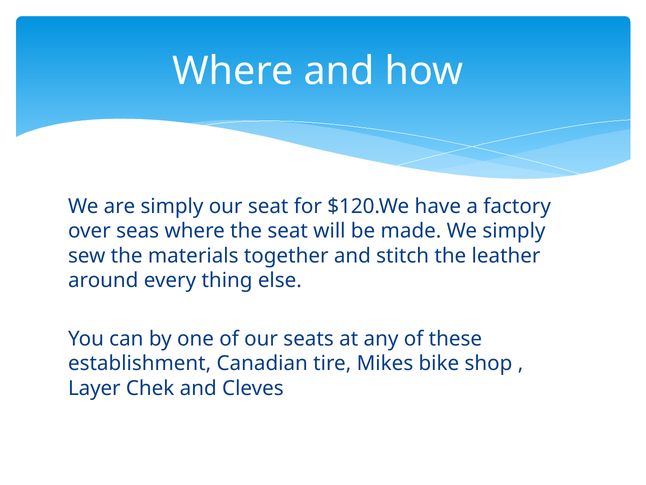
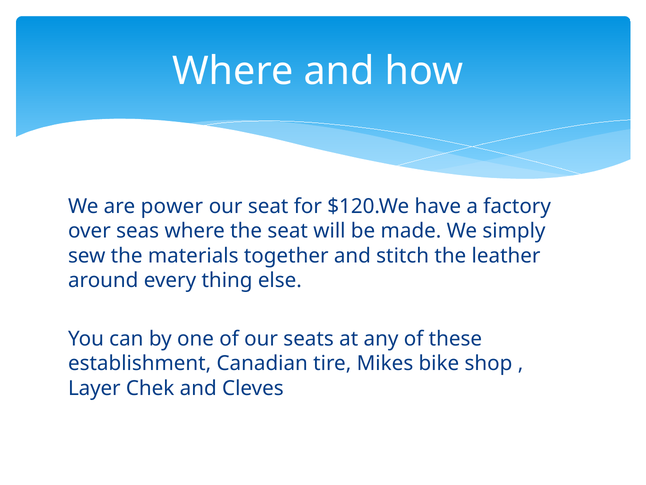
are simply: simply -> power
